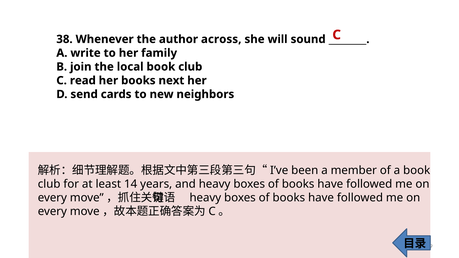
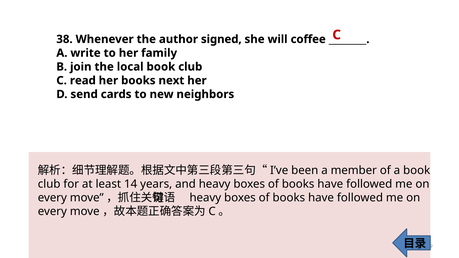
across: across -> signed
sound: sound -> coffee
